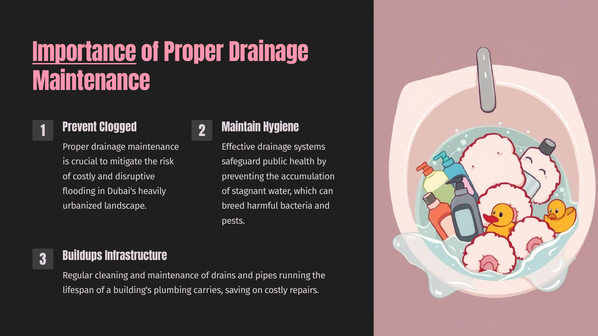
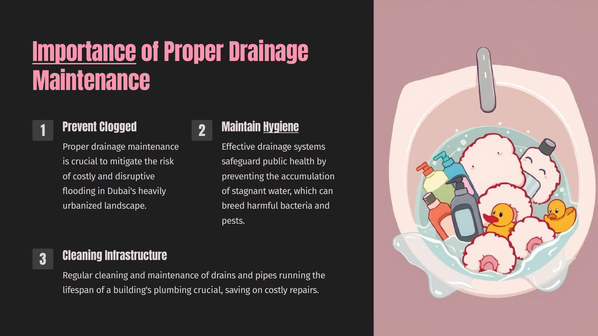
Hygiene underline: none -> present
3 Buildups: Buildups -> Cleaning
plumbing carries: carries -> crucial
